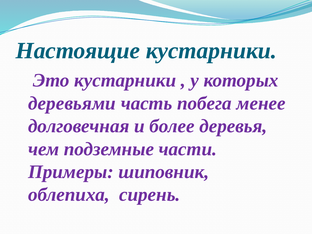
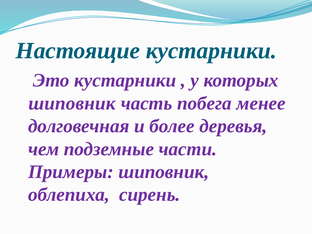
деревьями at (72, 103): деревьями -> шиповник
